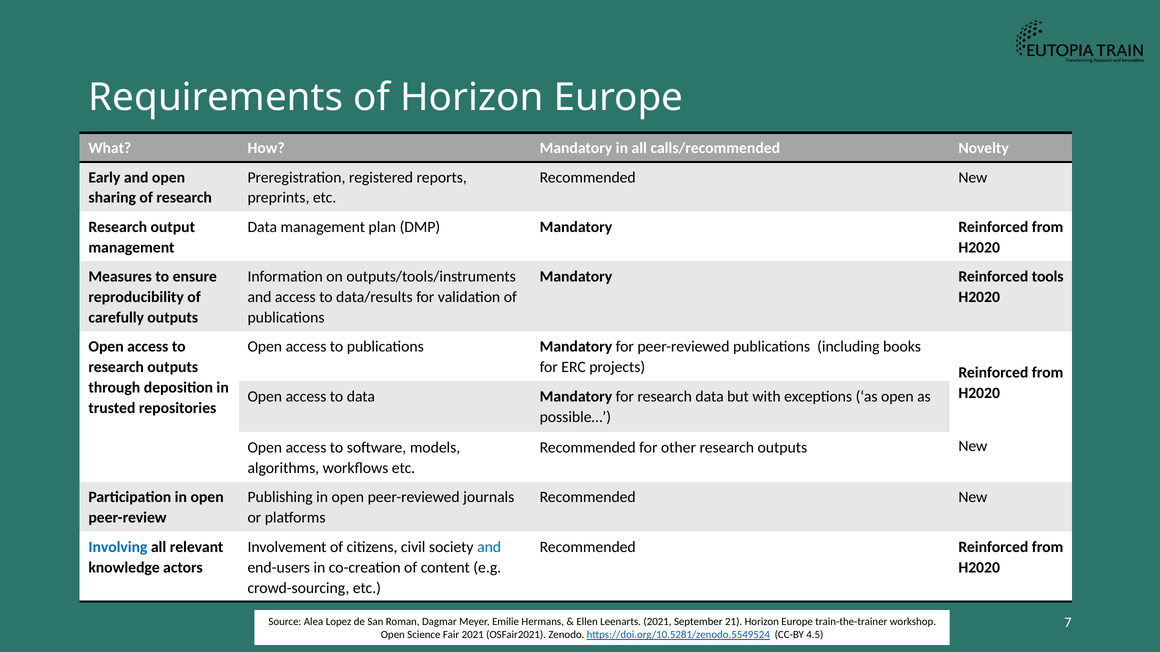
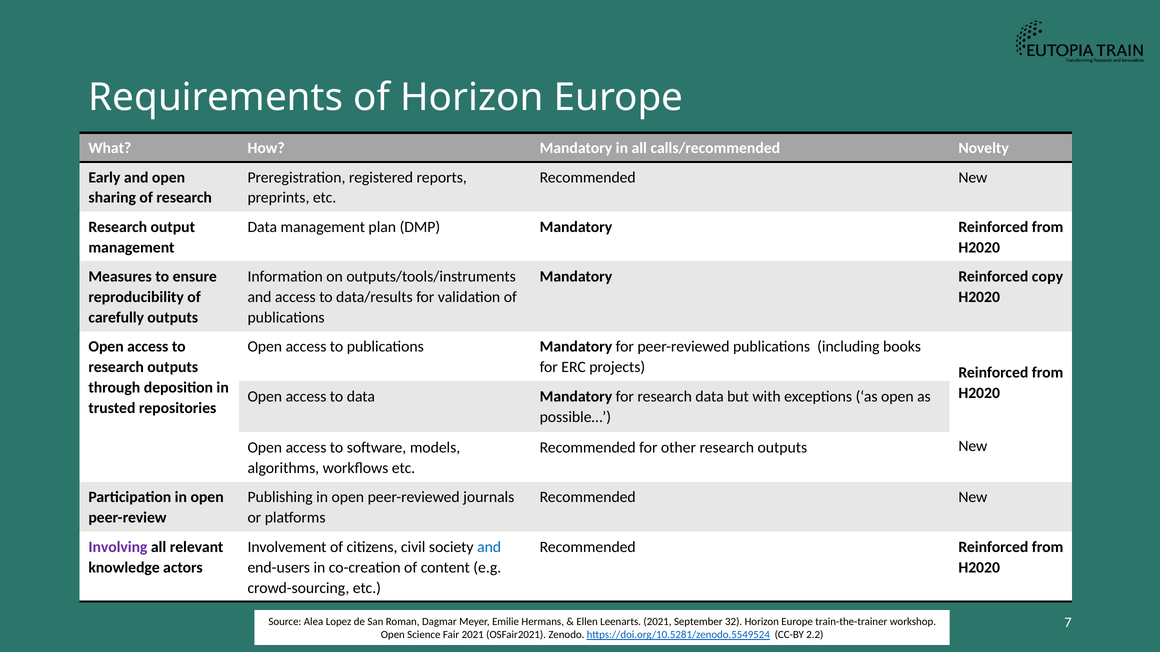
tools: tools -> copy
Involving colour: blue -> purple
21: 21 -> 32
4.5: 4.5 -> 2.2
